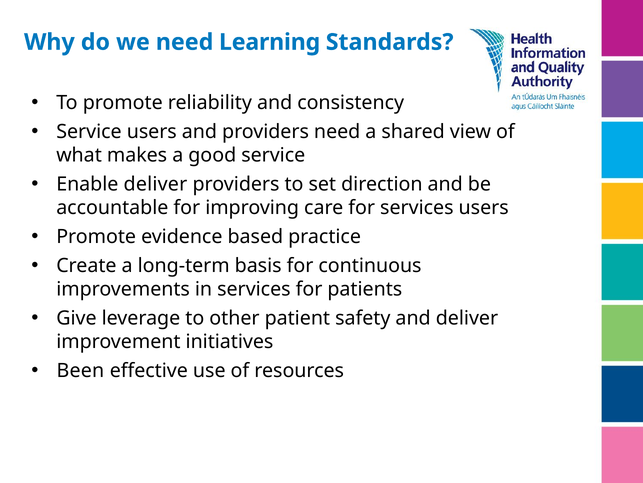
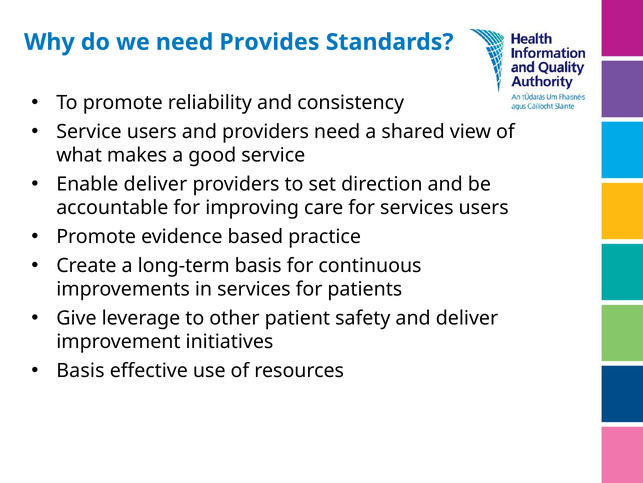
Learning: Learning -> Provides
Been at (80, 370): Been -> Basis
